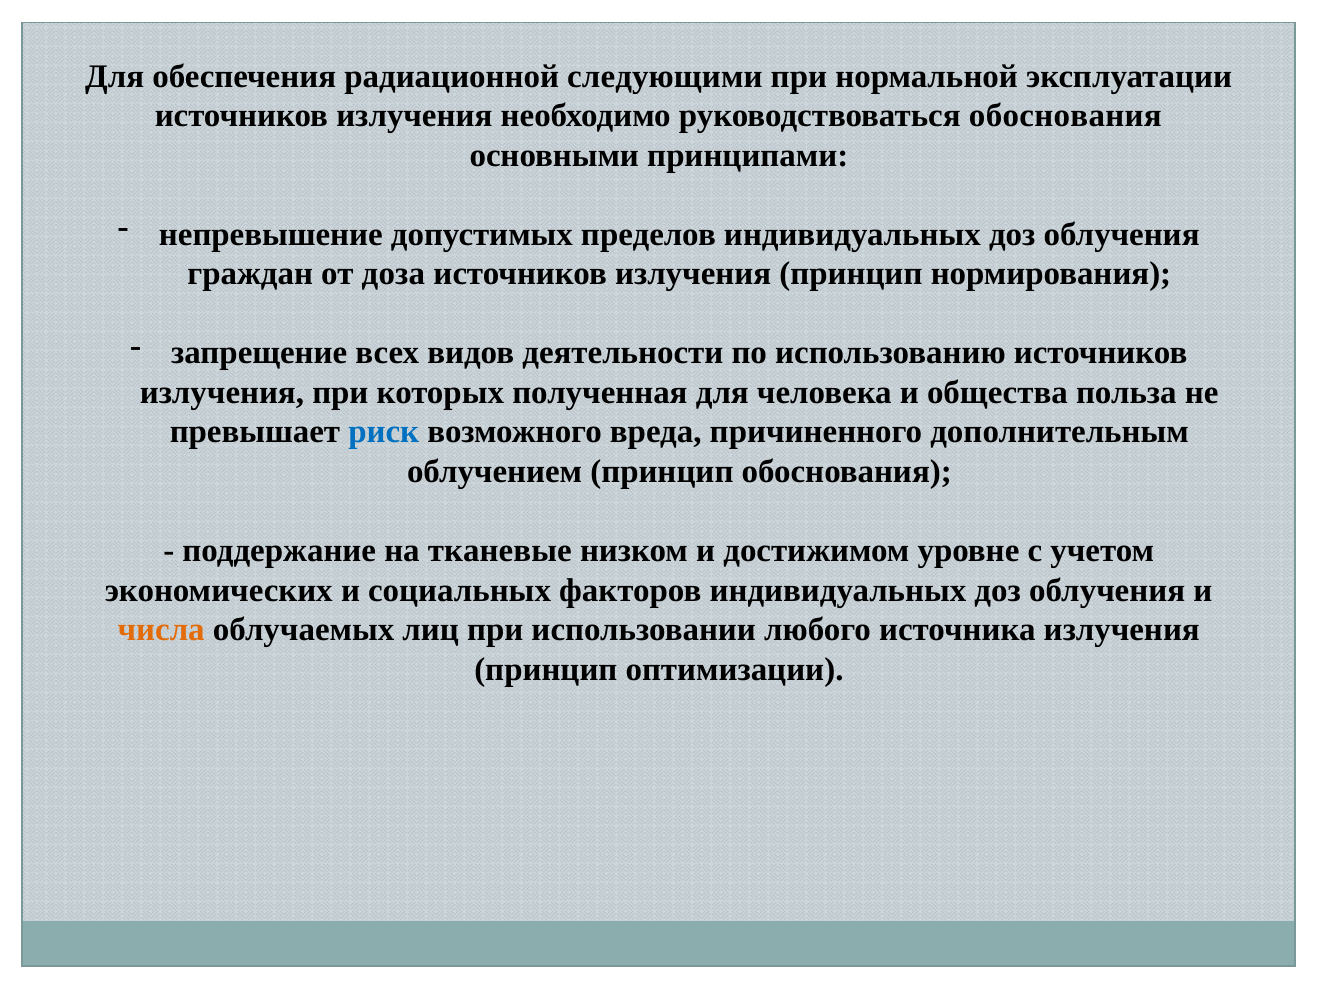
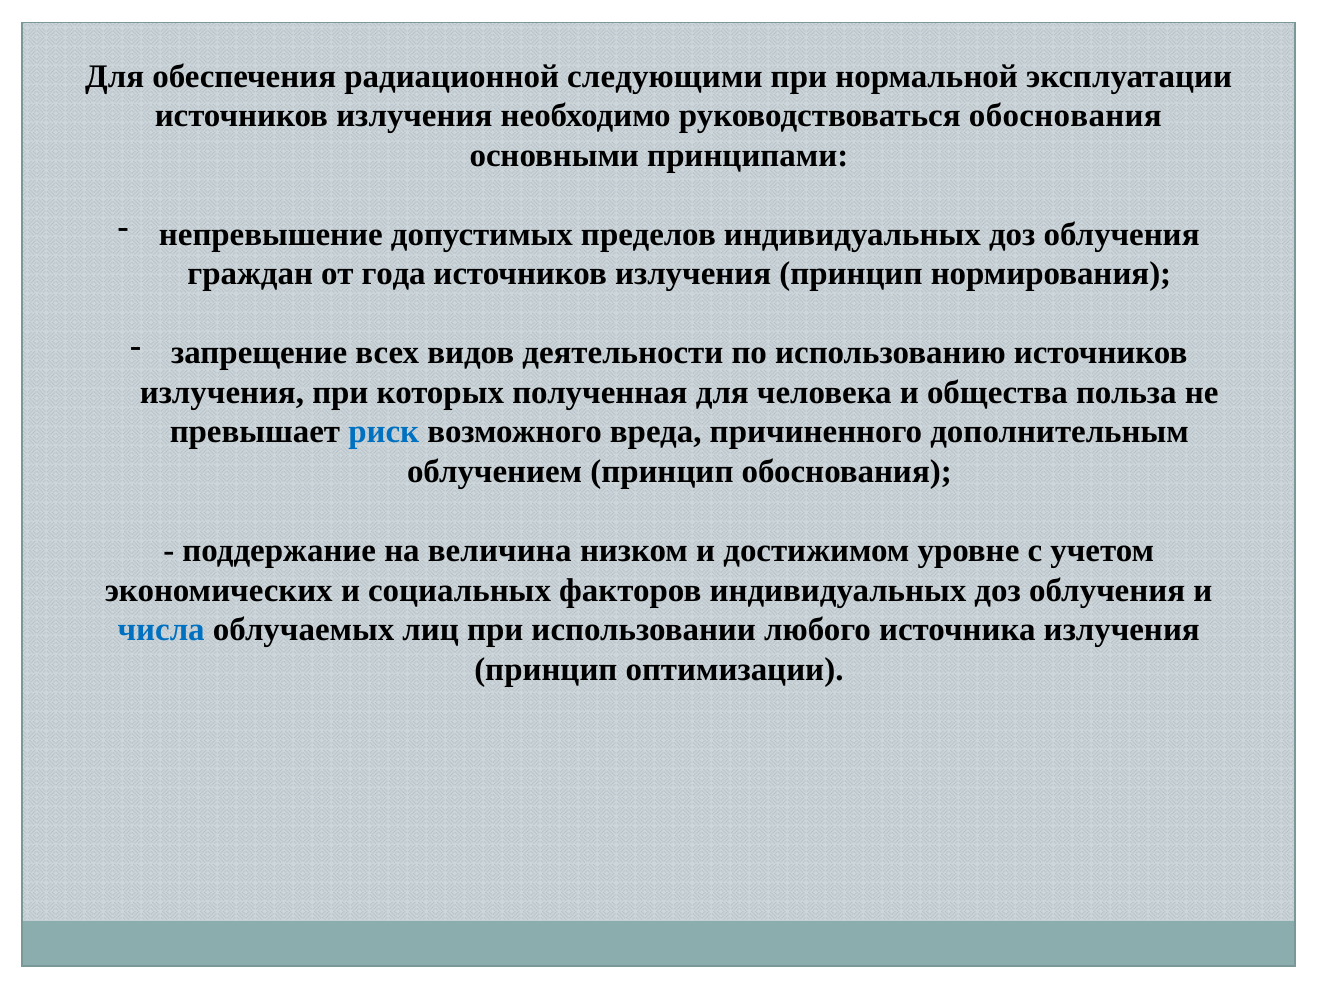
доза: доза -> года
тканевые: тканевые -> величина
числа colour: orange -> blue
